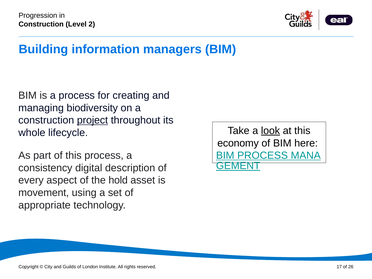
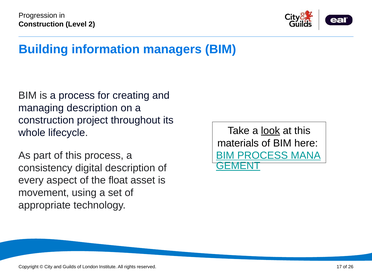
managing biodiversity: biodiversity -> description
project underline: present -> none
economy: economy -> materials
hold: hold -> float
